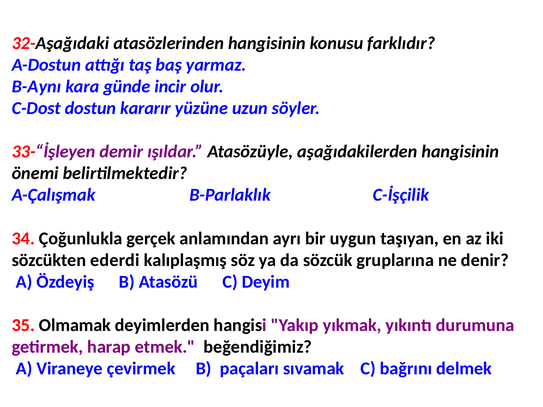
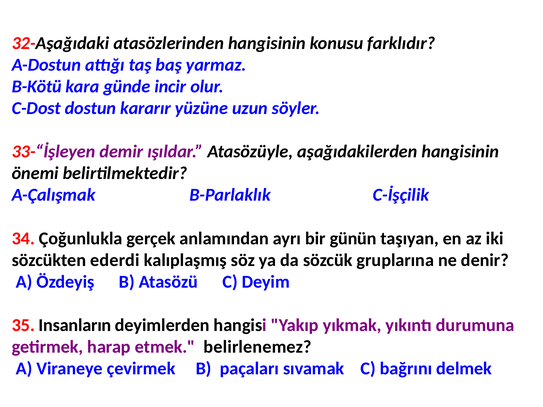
B-Aynı: B-Aynı -> B-Kötü
uygun: uygun -> günün
Olmamak: Olmamak -> Insanların
beğendiğimiz: beğendiğimiz -> belirlenemez
